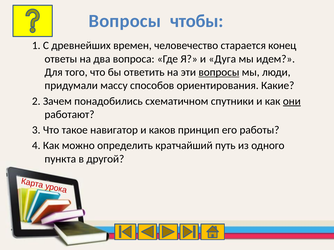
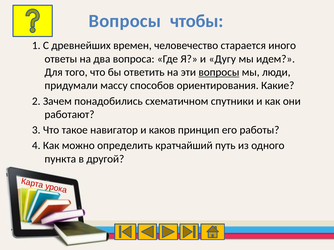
конец: конец -> иного
Дуга: Дуга -> Дугу
они underline: present -> none
